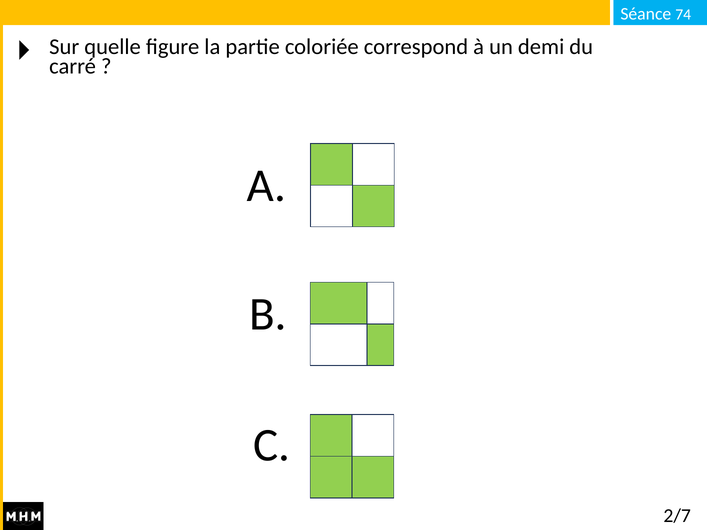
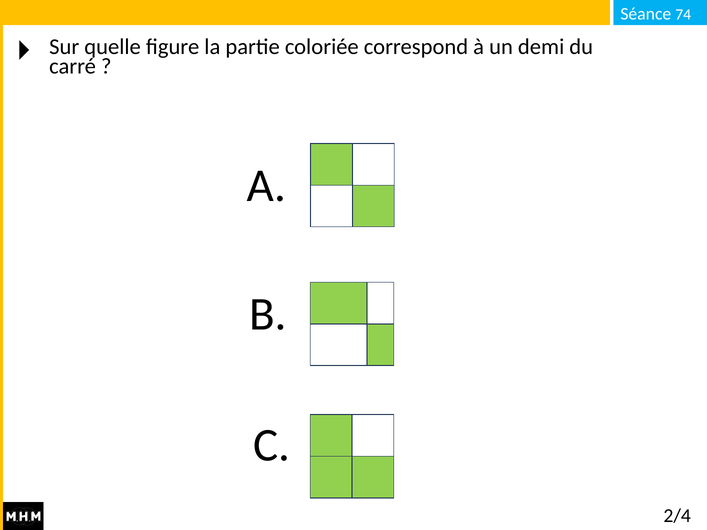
2/7: 2/7 -> 2/4
